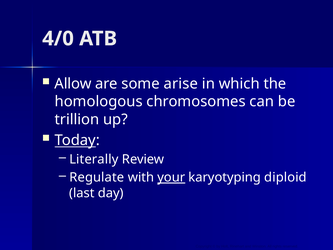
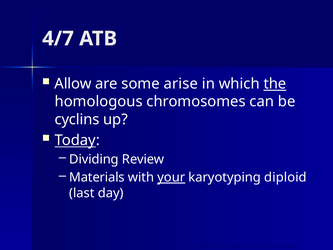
4/0: 4/0 -> 4/7
the underline: none -> present
trillion: trillion -> cyclins
Literally: Literally -> Dividing
Regulate: Regulate -> Materials
